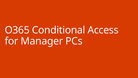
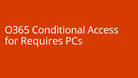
Manager: Manager -> Requires
